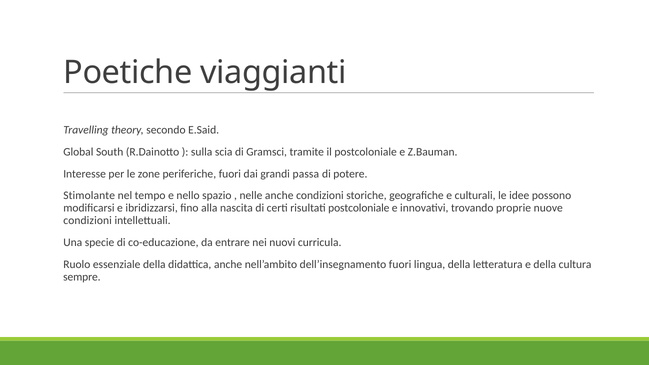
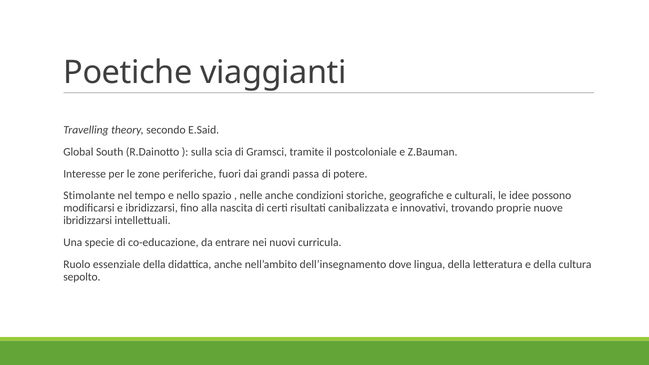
risultati postcoloniale: postcoloniale -> canibalizzata
condizioni at (88, 221): condizioni -> ibridizzarsi
dell’insegnamento fuori: fuori -> dove
sempre: sempre -> sepolto
